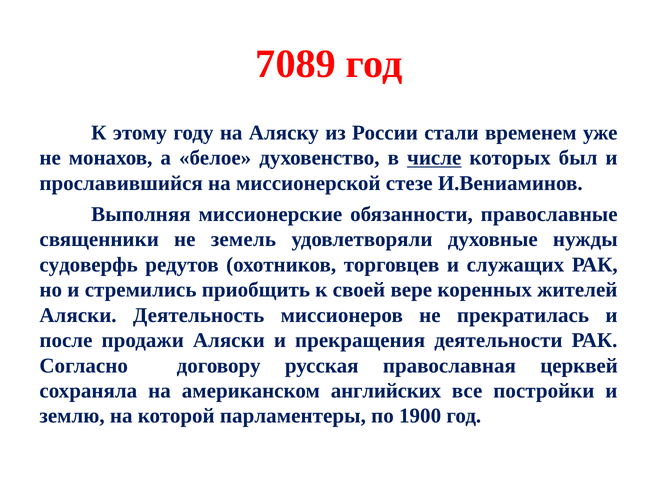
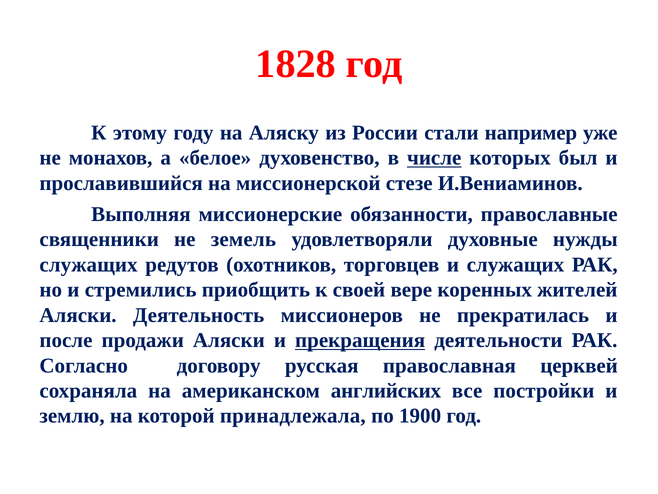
7089: 7089 -> 1828
временем: временем -> например
судоверфь at (89, 264): судоверфь -> служащих
прекращения underline: none -> present
парламентеры: парламентеры -> принадлежала
